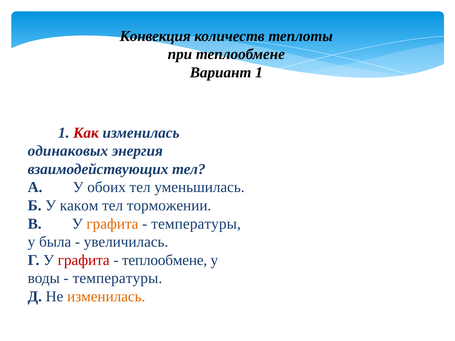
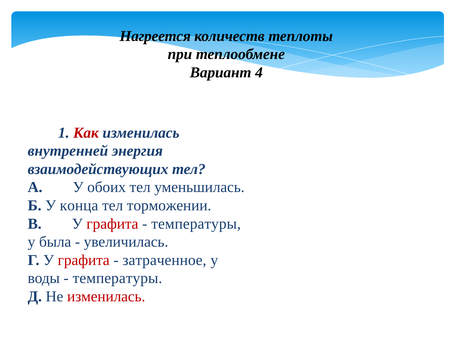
Конвекция: Конвекция -> Нагреется
Вариант 1: 1 -> 4
одинаковых: одинаковых -> внутренней
каком: каком -> конца
графита at (112, 224) colour: orange -> red
теплообмене at (165, 260): теплообмене -> затраченное
изменилась at (106, 297) colour: orange -> red
